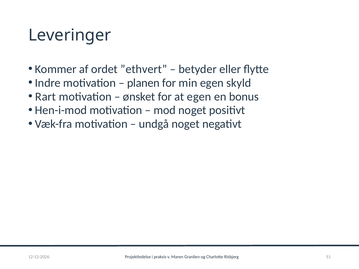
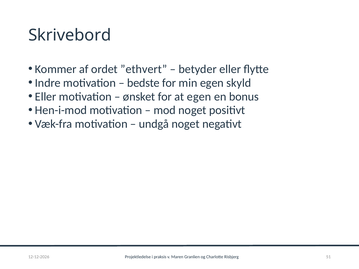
Leveringer: Leveringer -> Skrivebord
planen: planen -> bedste
Rart at (46, 97): Rart -> Eller
